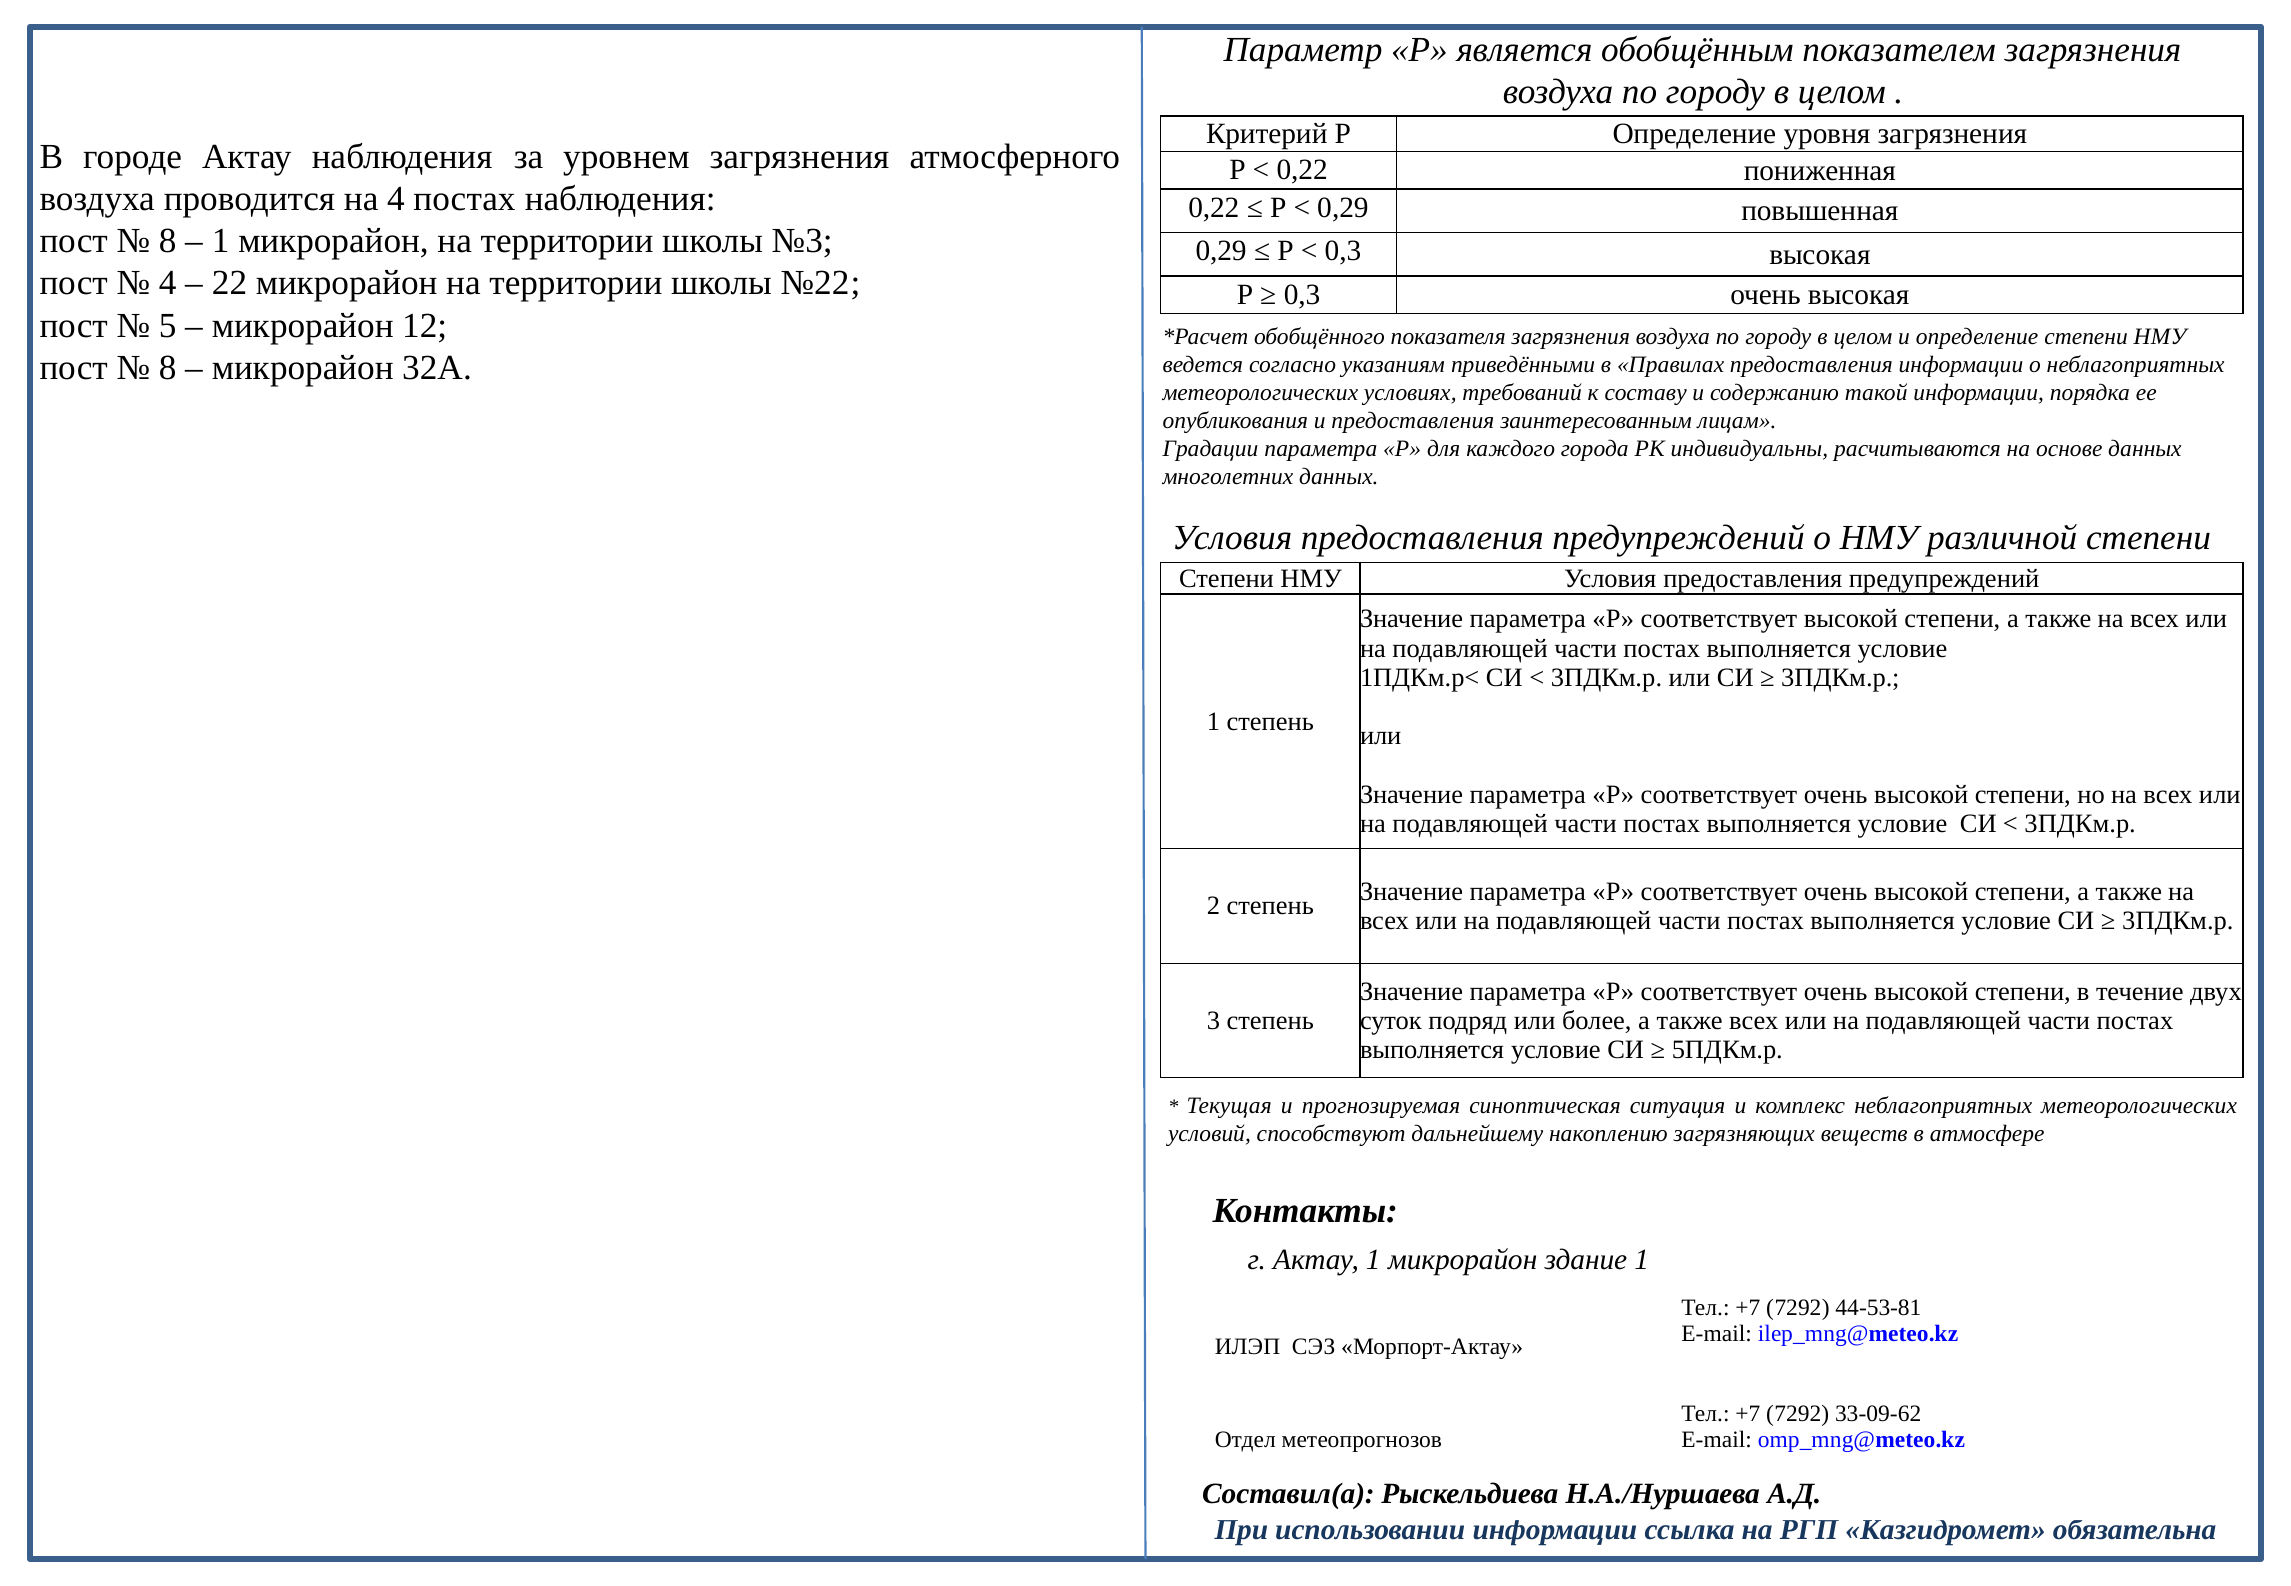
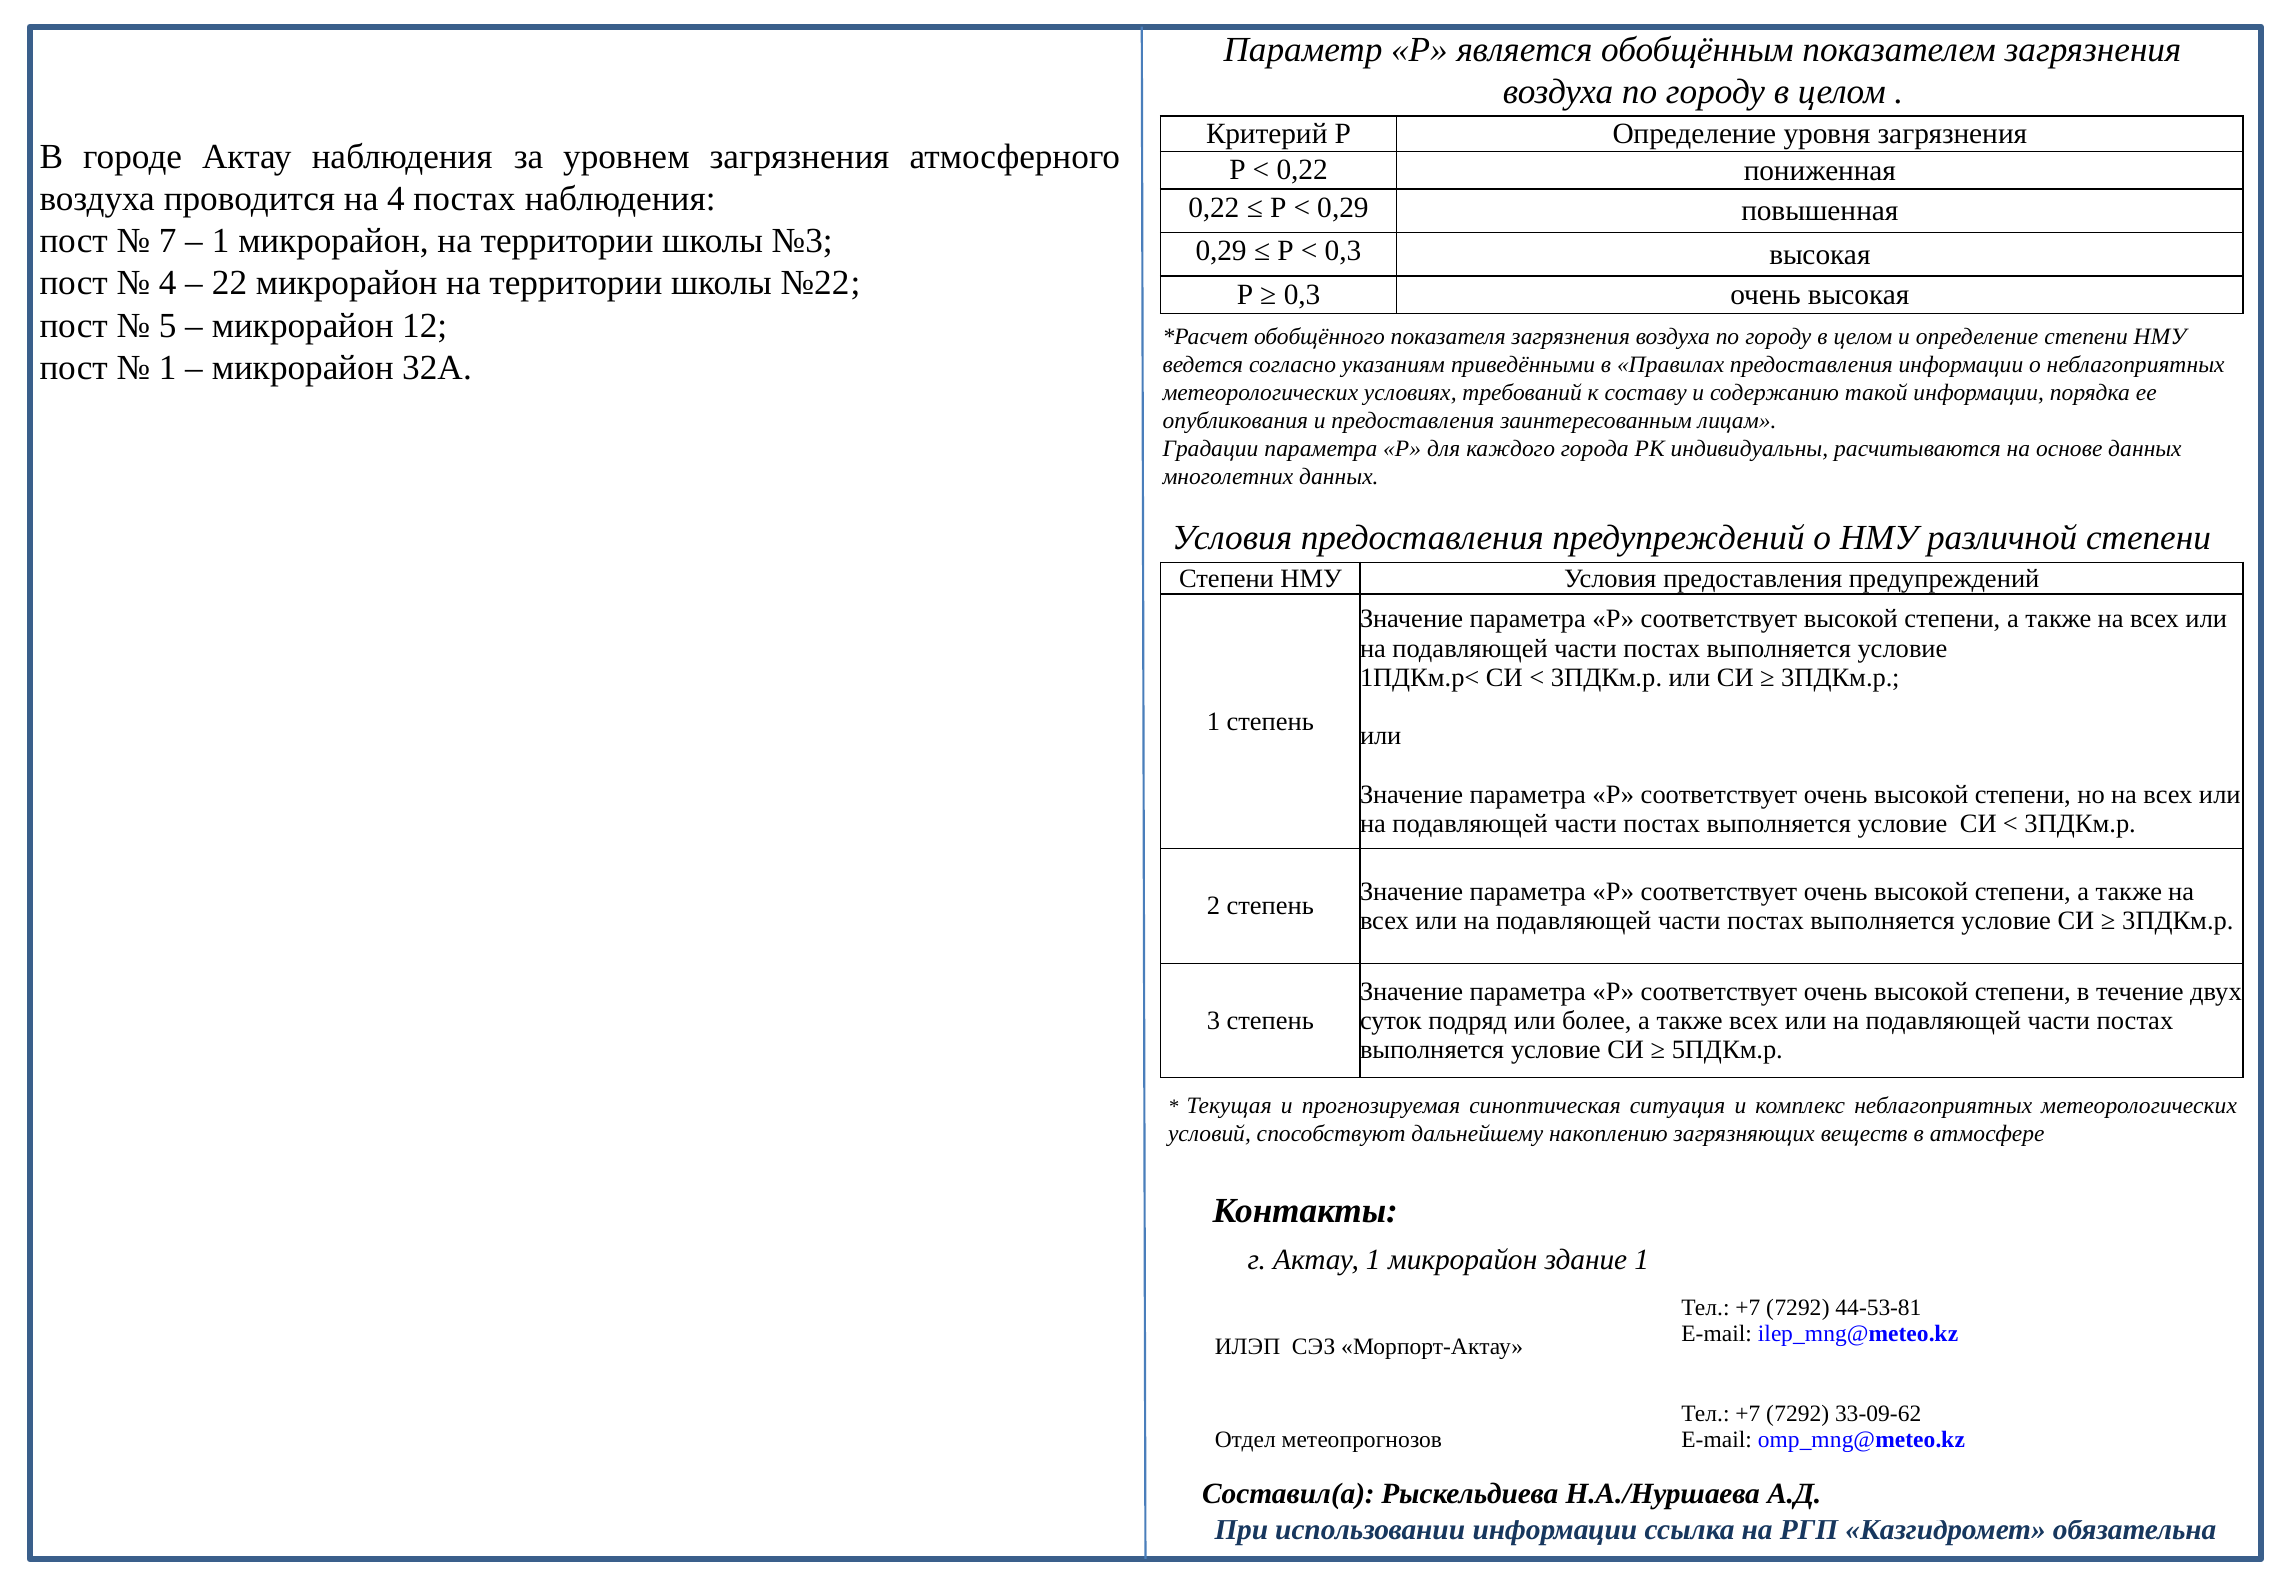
8 at (168, 241): 8 -> 7
8 at (168, 368): 8 -> 1
